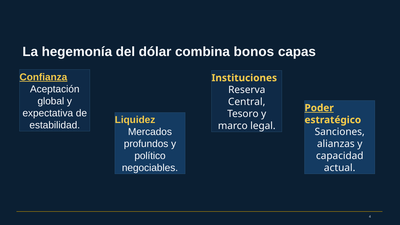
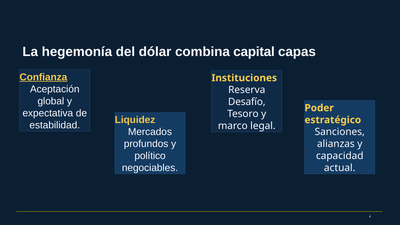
bonos: bonos -> capital
Central: Central -> Desafío
Poder underline: present -> none
